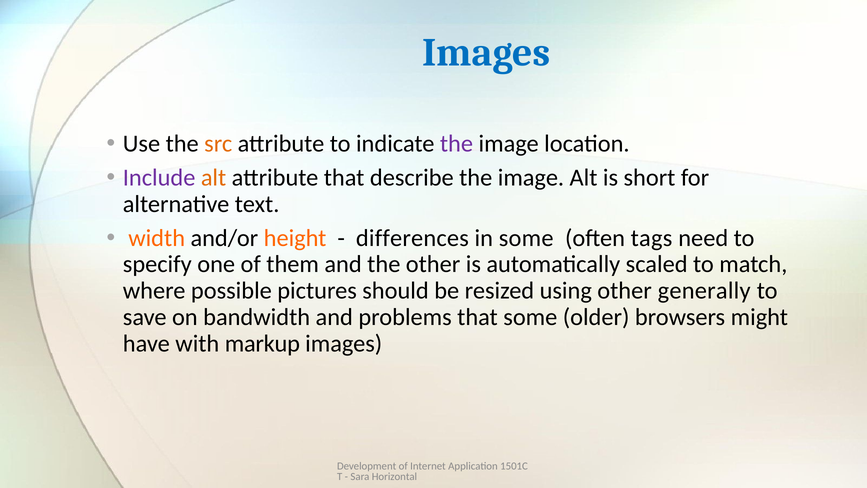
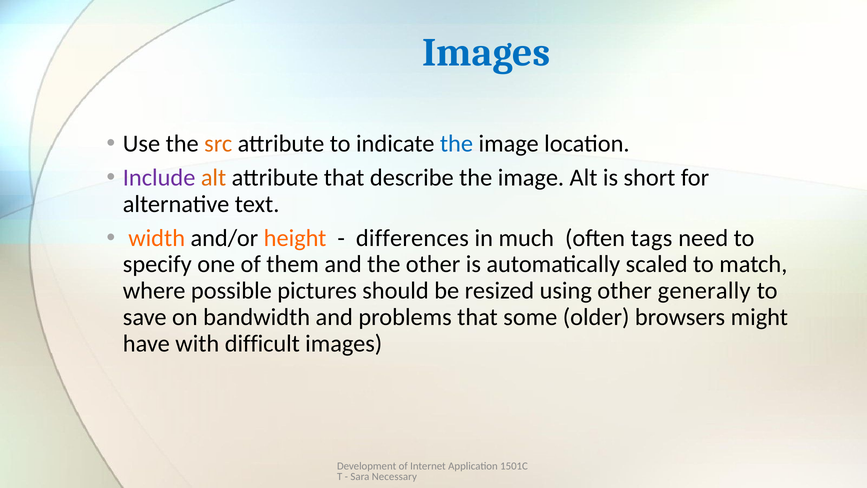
the at (457, 144) colour: purple -> blue
in some: some -> much
markup: markup -> difficult
Horizontal: Horizontal -> Necessary
